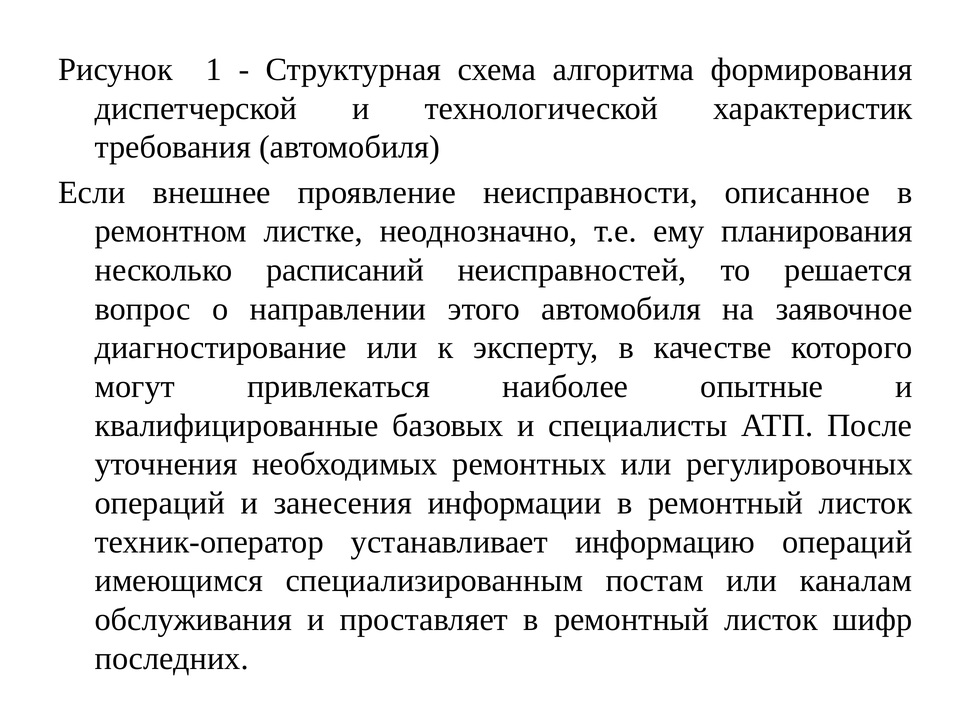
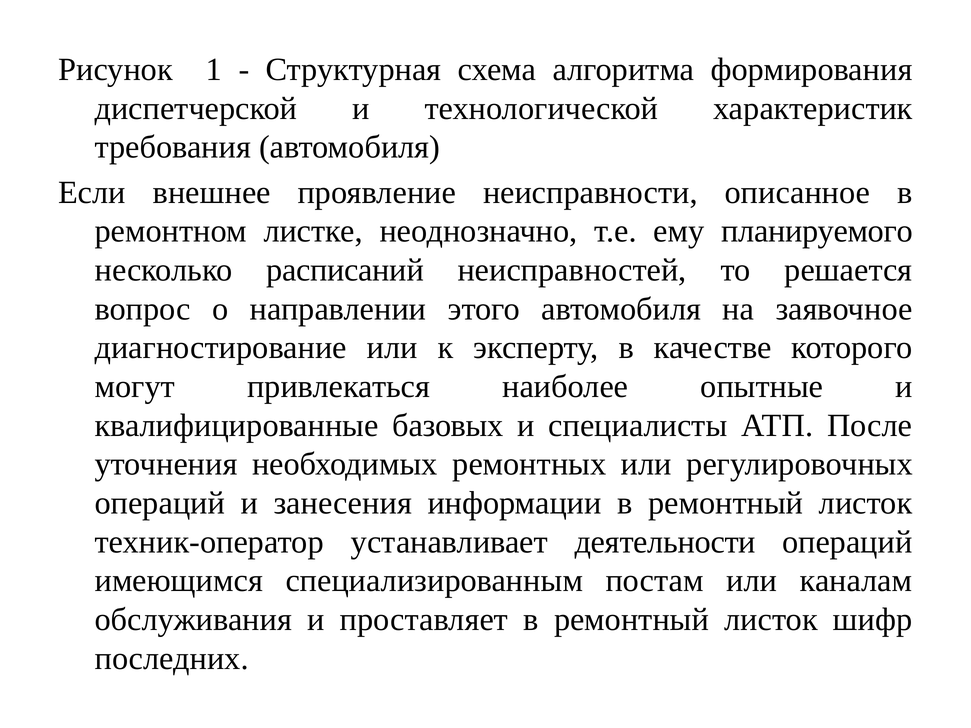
планирования: планирования -> планируемого
информацию: информацию -> деятельности
